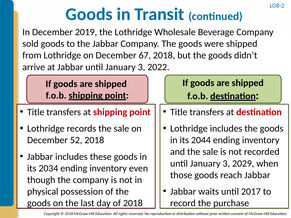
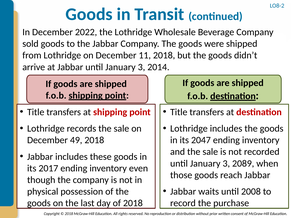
2019: 2019 -> 2022
67: 67 -> 11
2022: 2022 -> 2014
52: 52 -> 49
2044: 2044 -> 2047
2029: 2029 -> 2089
2034: 2034 -> 2017
2017: 2017 -> 2008
